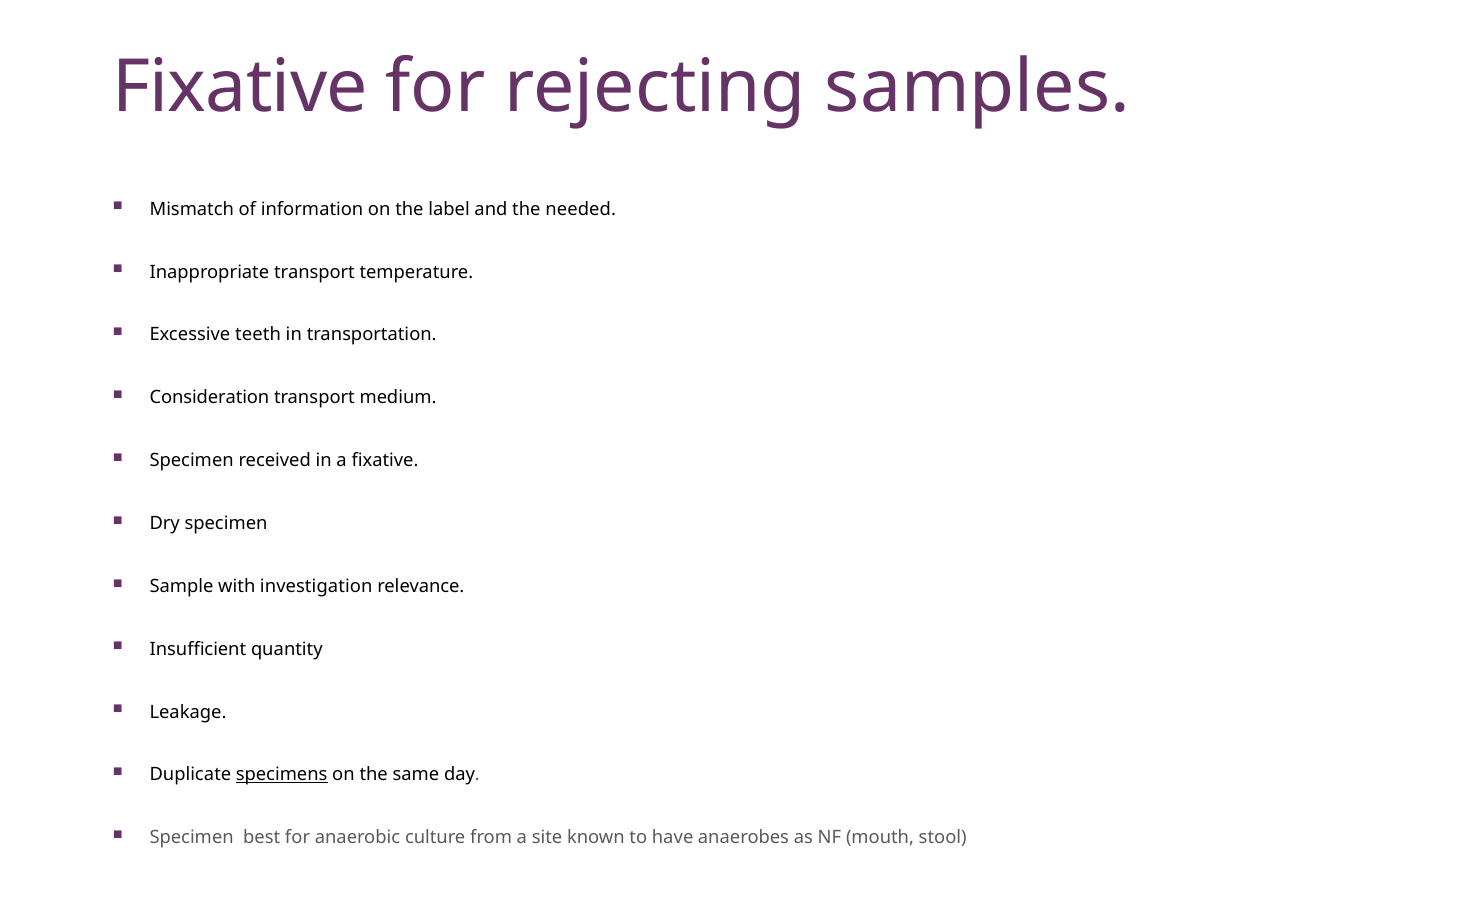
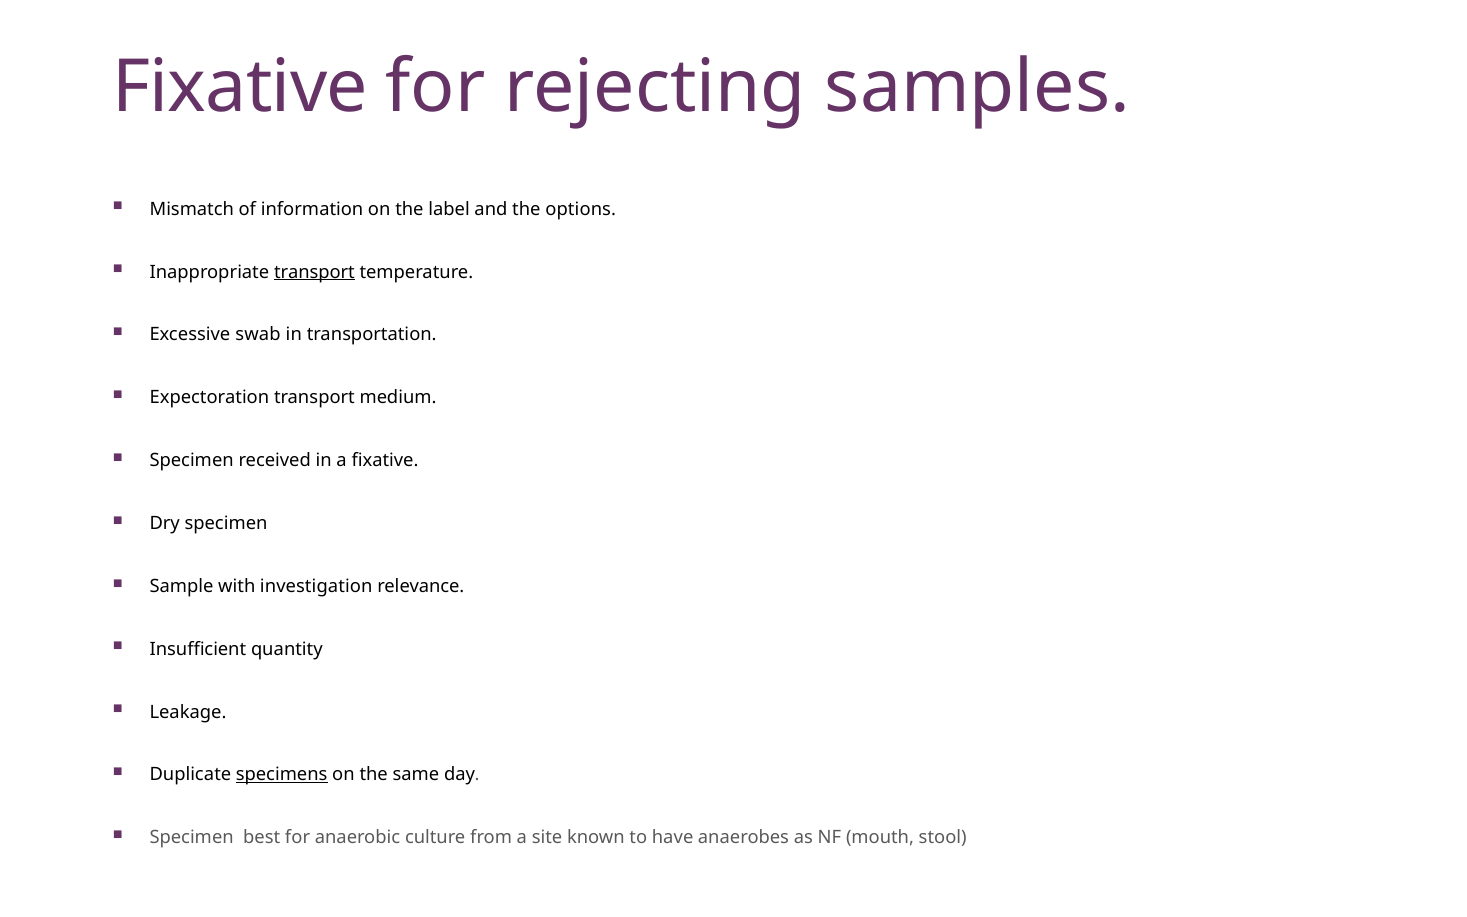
needed: needed -> options
transport at (314, 272) underline: none -> present
teeth: teeth -> swab
Consideration: Consideration -> Expectoration
